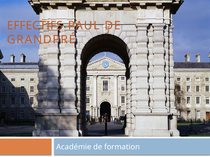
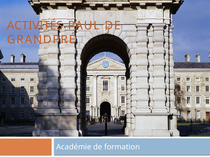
EFFECTIFS: EFFECTIFS -> ACTIVITÉS
